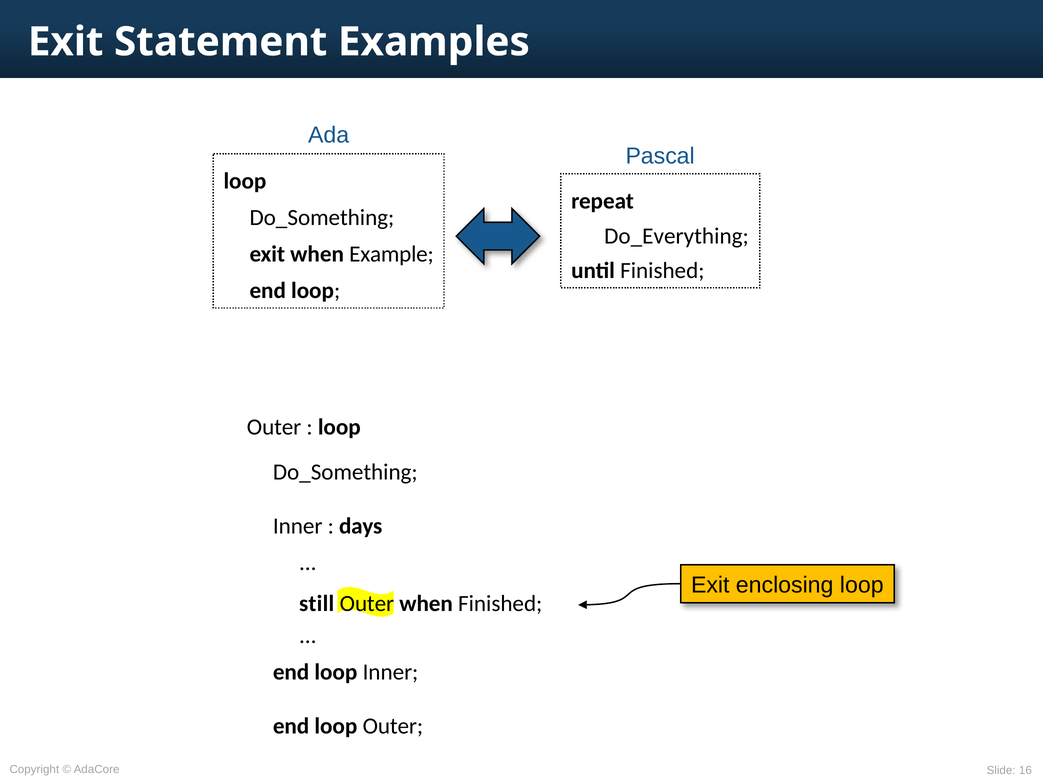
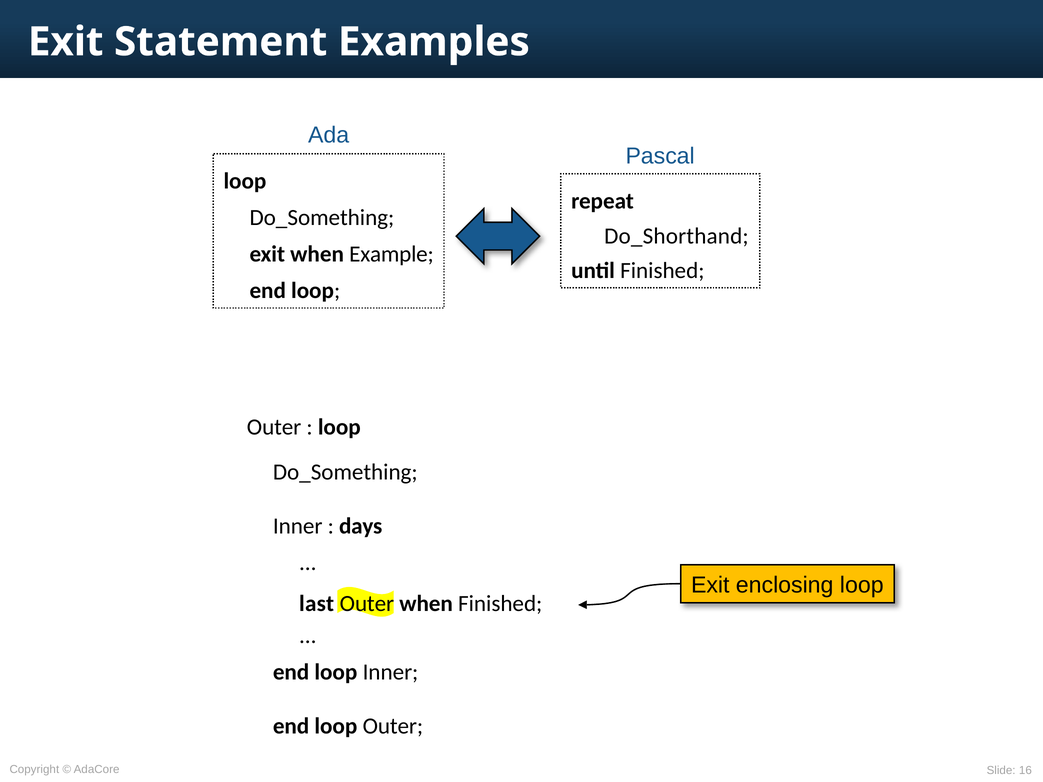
Do_Everything: Do_Everything -> Do_Shorthand
still: still -> last
